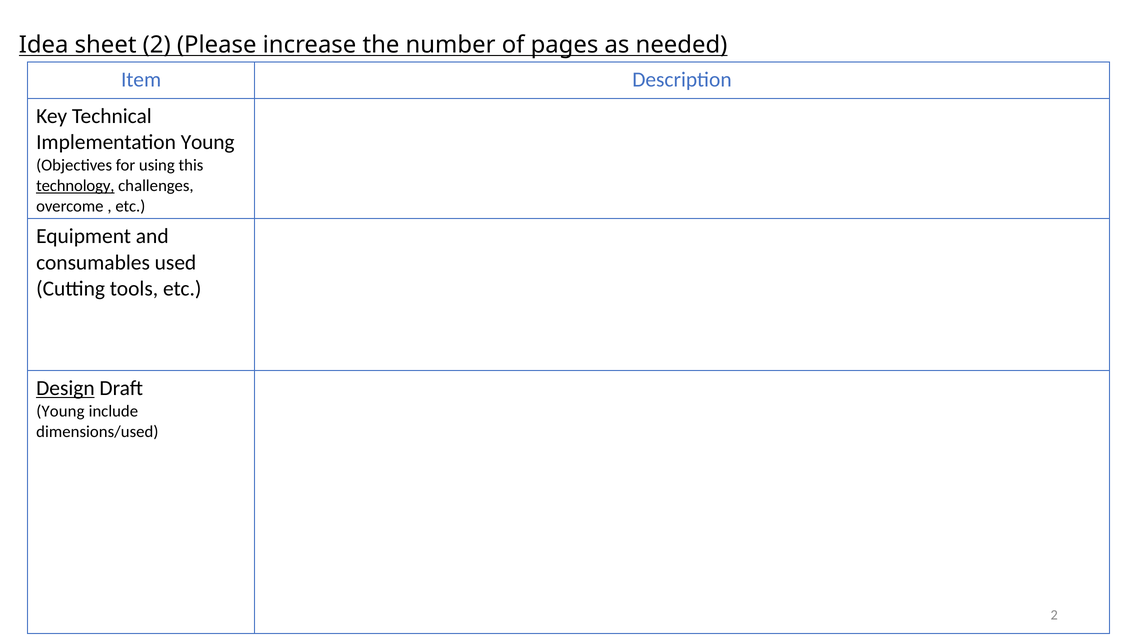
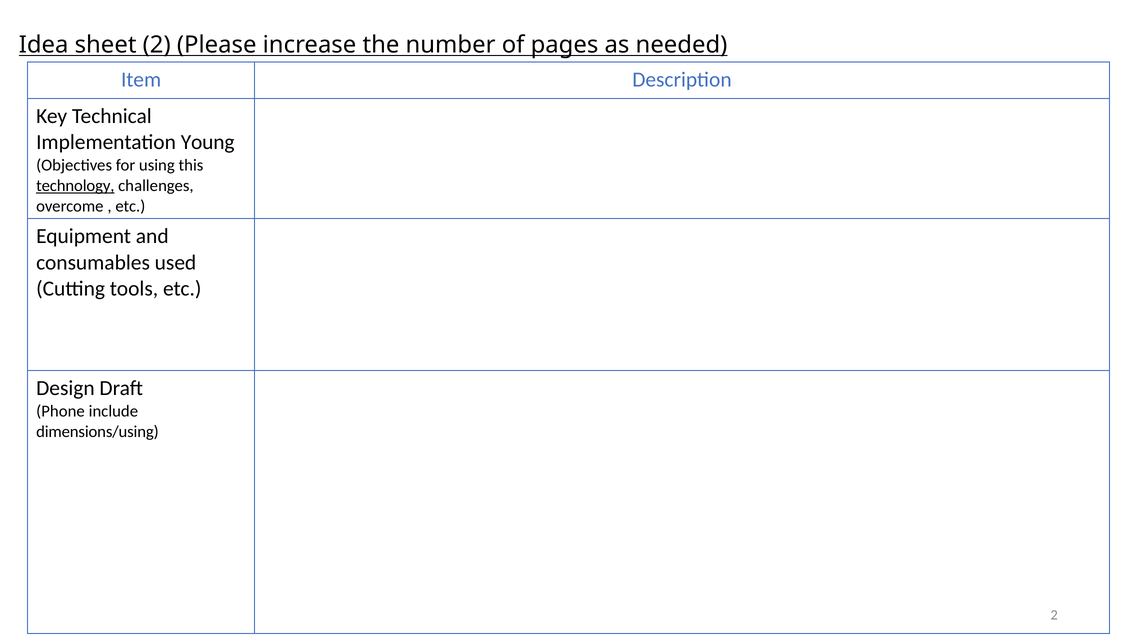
Design underline: present -> none
Young at (60, 411): Young -> Phone
dimensions/used: dimensions/used -> dimensions/using
